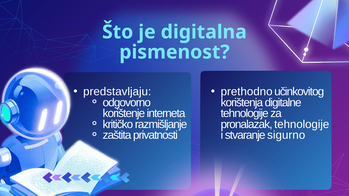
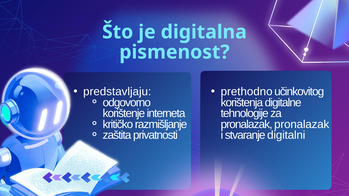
pronalazak tehnologije: tehnologije -> pronalazak
sigurno: sigurno -> digitalni
